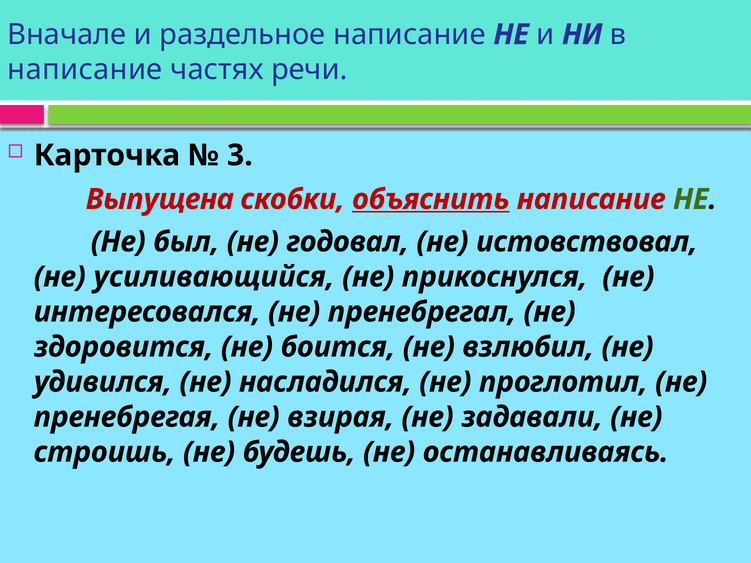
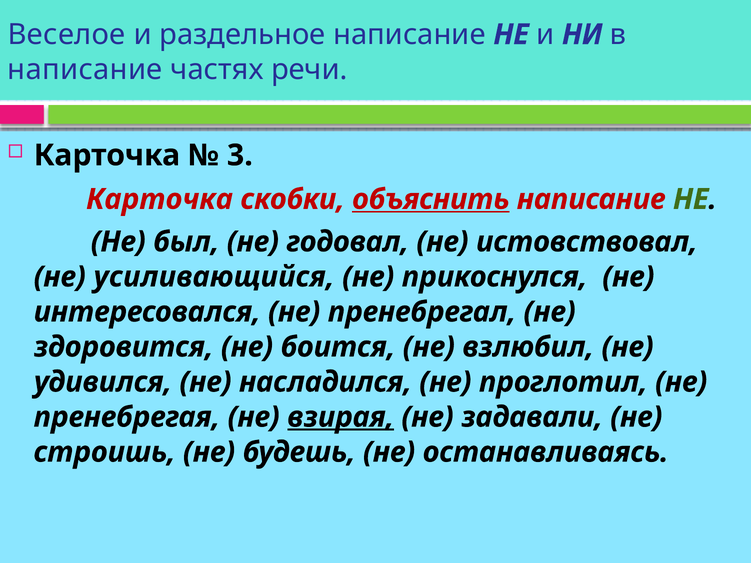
Вначале: Вначале -> Веселое
Выпущена at (160, 199): Выпущена -> Карточка
взирая underline: none -> present
